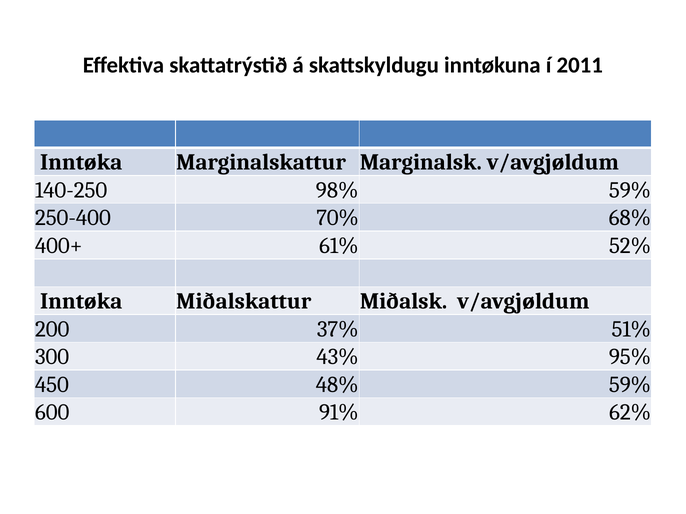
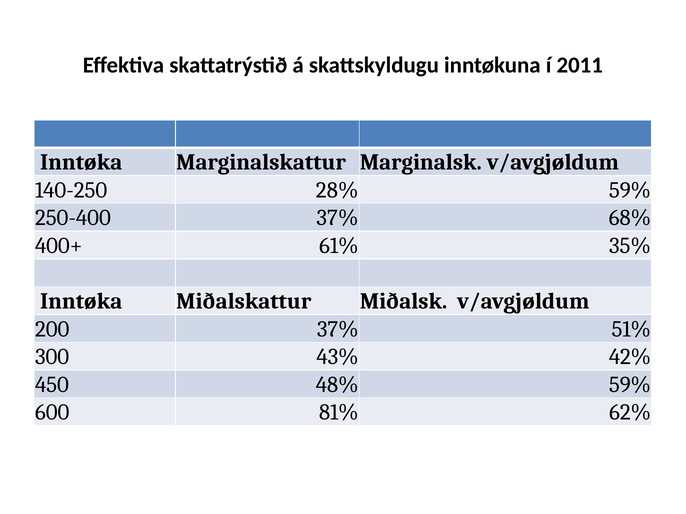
98%: 98% -> 28%
250-400 70%: 70% -> 37%
52%: 52% -> 35%
95%: 95% -> 42%
91%: 91% -> 81%
